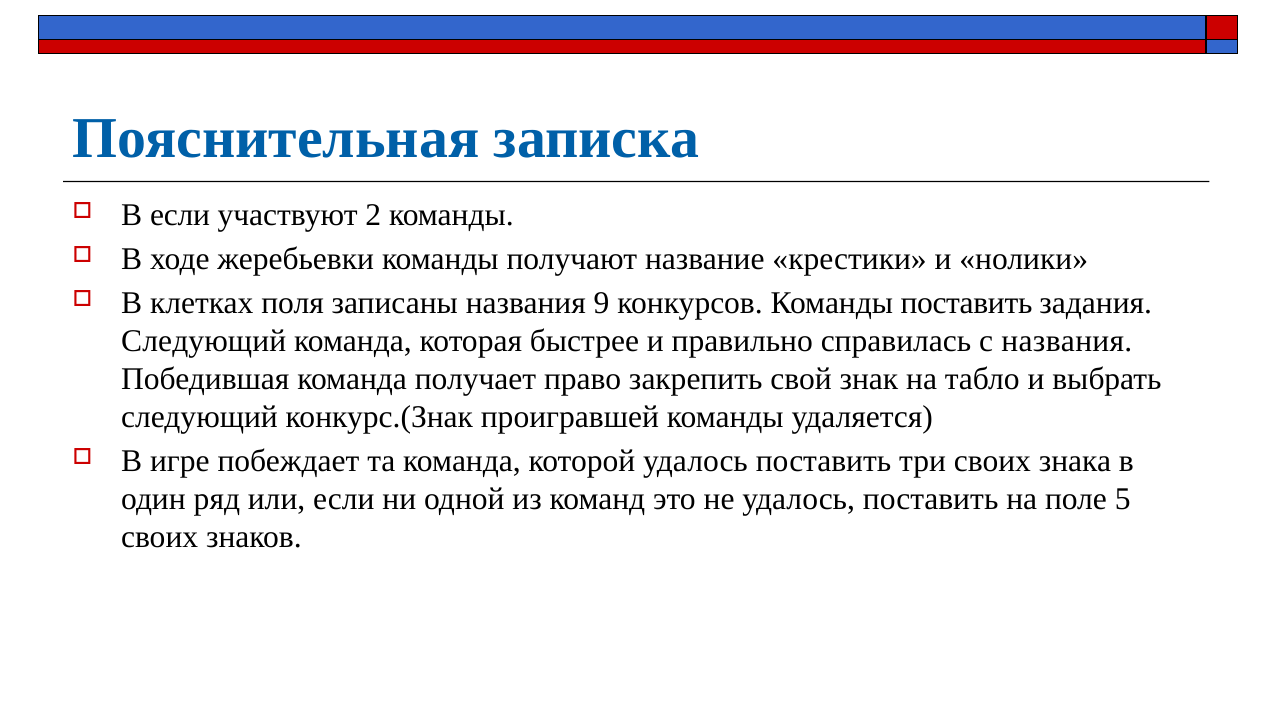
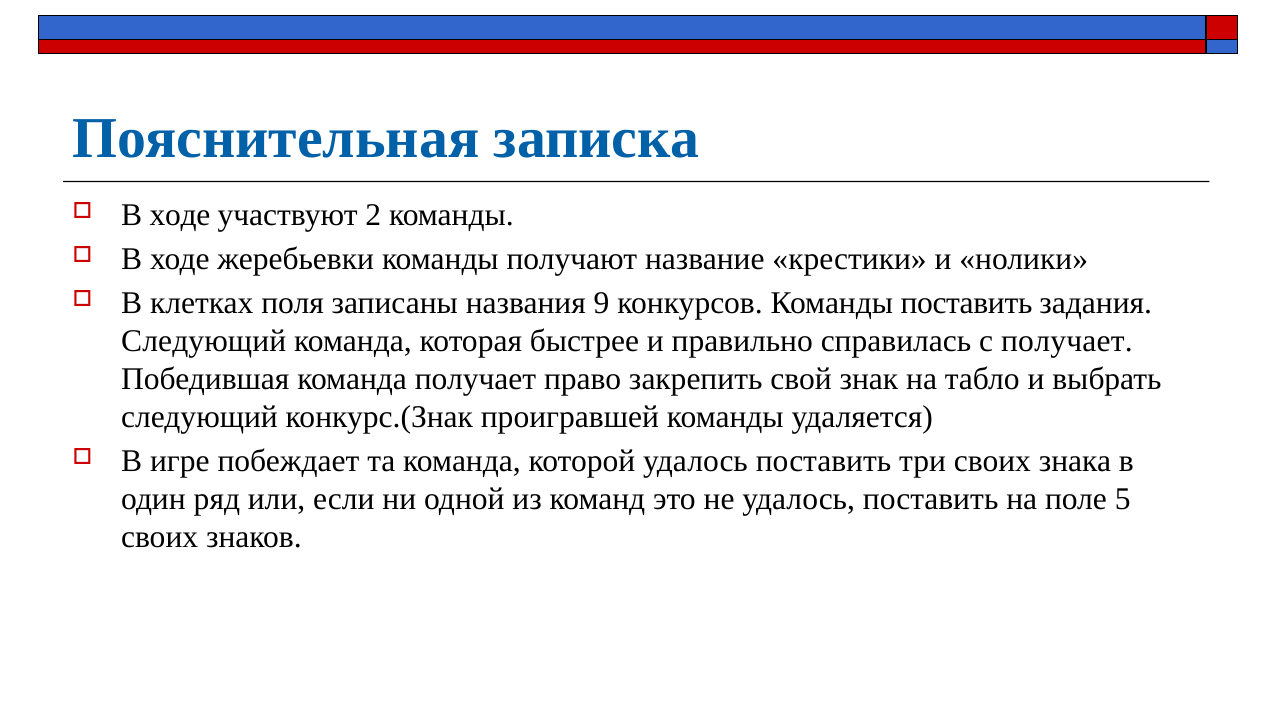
если at (180, 215): если -> ходе
с названия: названия -> получает
